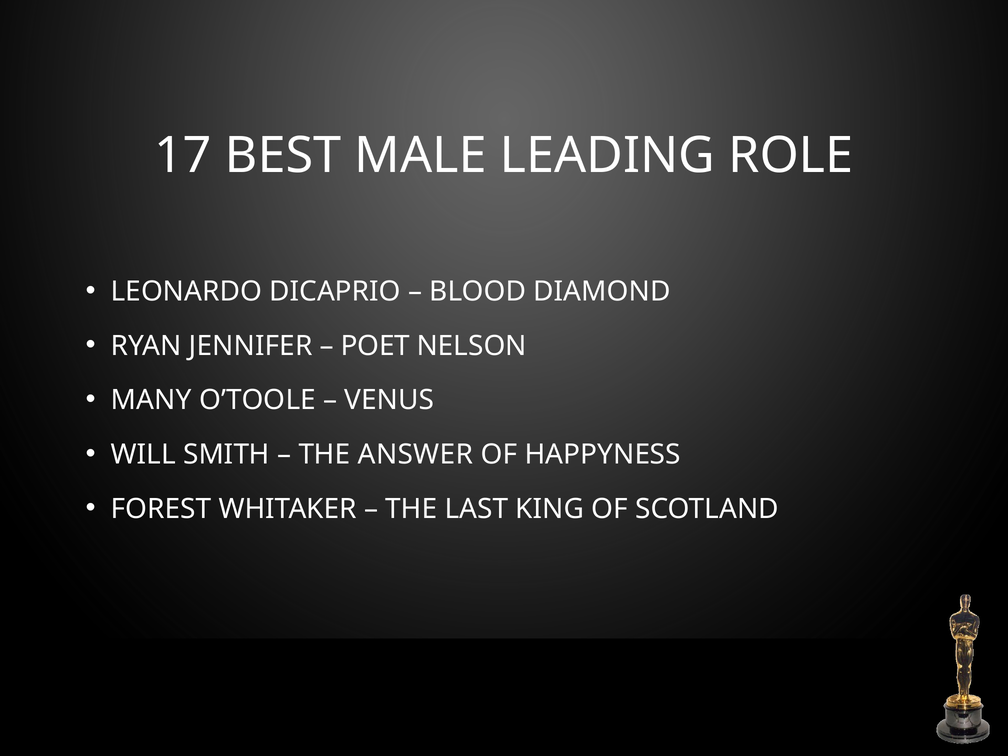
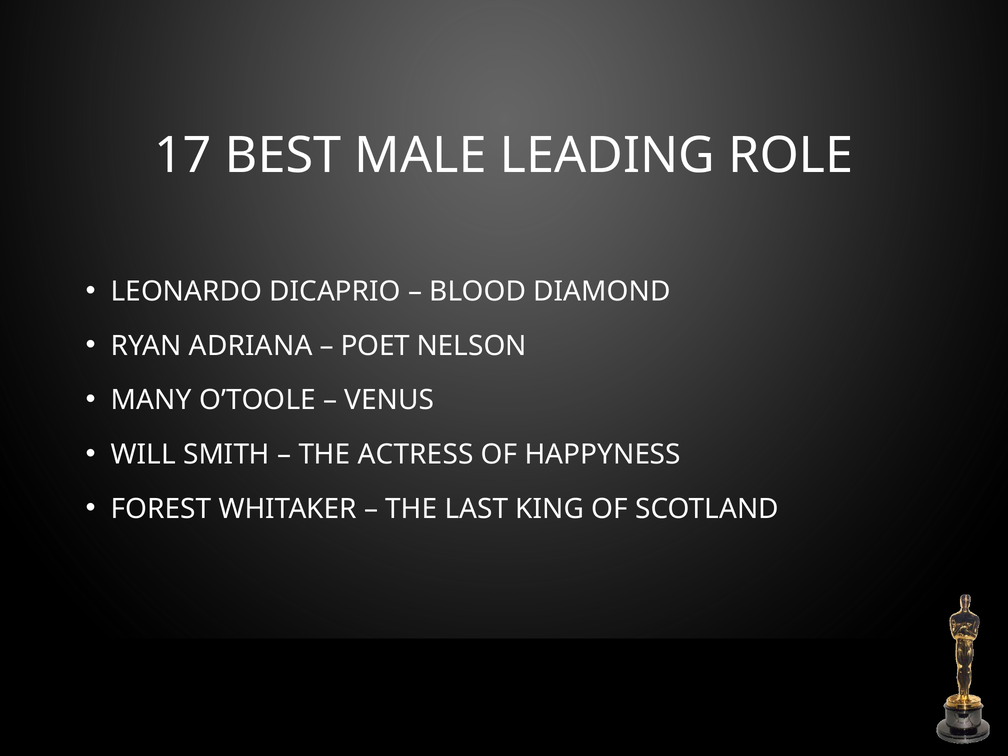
JENNIFER: JENNIFER -> ADRIANA
ANSWER: ANSWER -> ACTRESS
